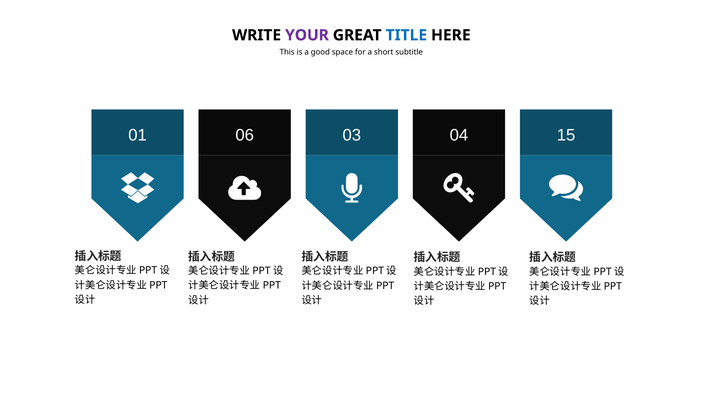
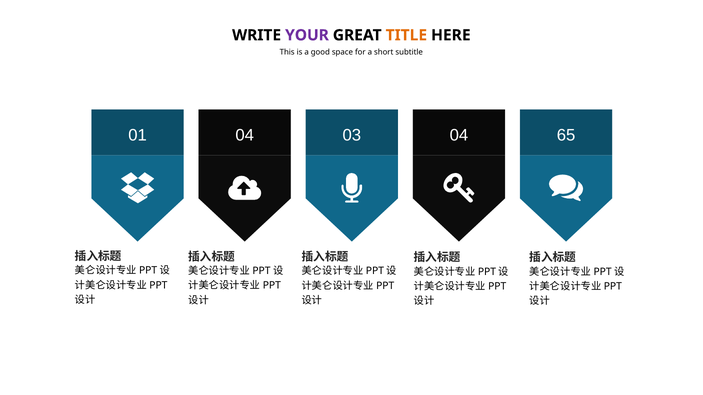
TITLE colour: blue -> orange
01 06: 06 -> 04
15: 15 -> 65
